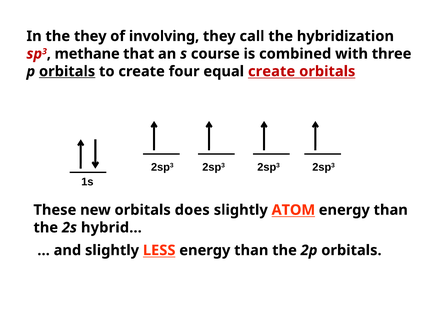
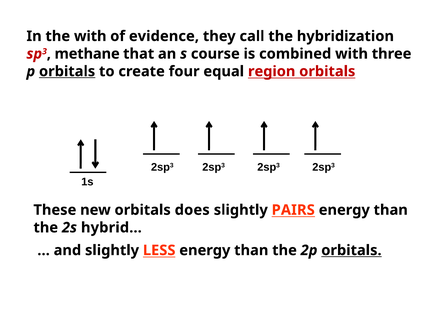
the they: they -> with
involving: involving -> evidence
equal create: create -> region
ATOM: ATOM -> PAIRS
orbitals at (351, 250) underline: none -> present
